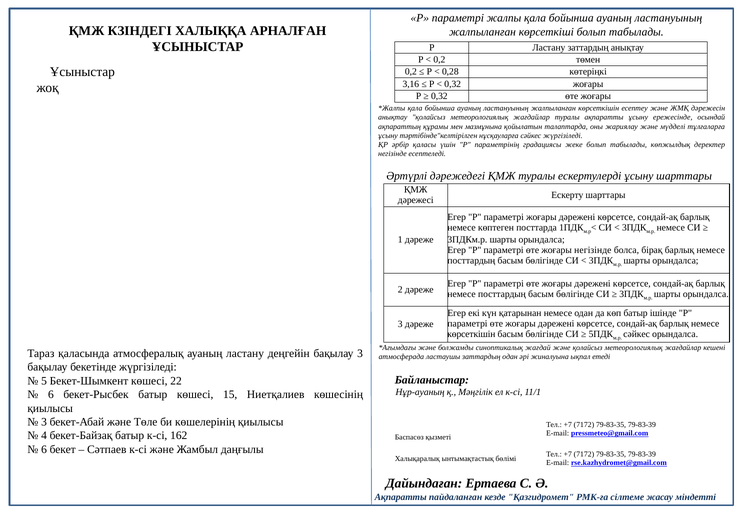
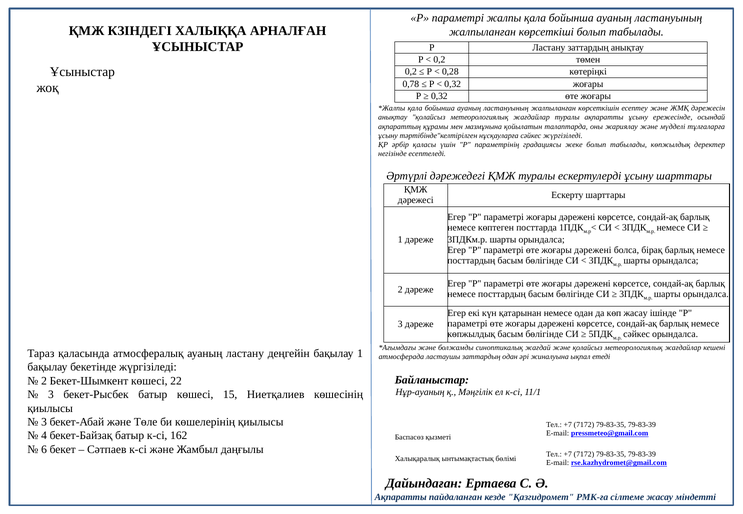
3,16: 3,16 -> 0,78
негізінде at (593, 250): негізінде -> дәрежені
көп батыр: батыр -> жасау
көрсеткішін at (471, 334): көрсеткішін -> көпжылдық
бақылау 3: 3 -> 1
5 at (44, 381): 5 -> 2
6 at (51, 395): 6 -> 3
